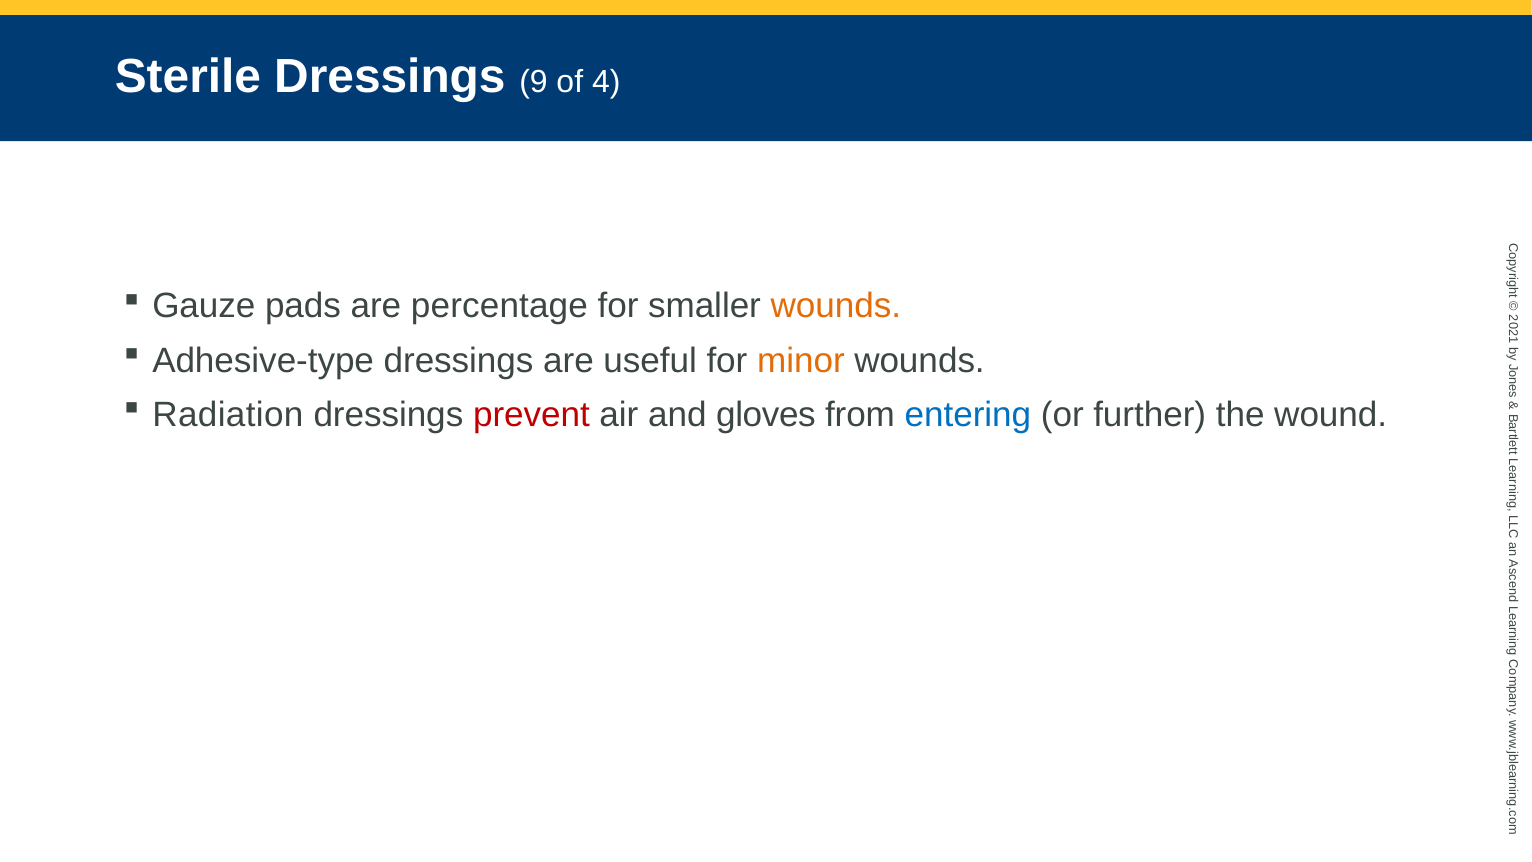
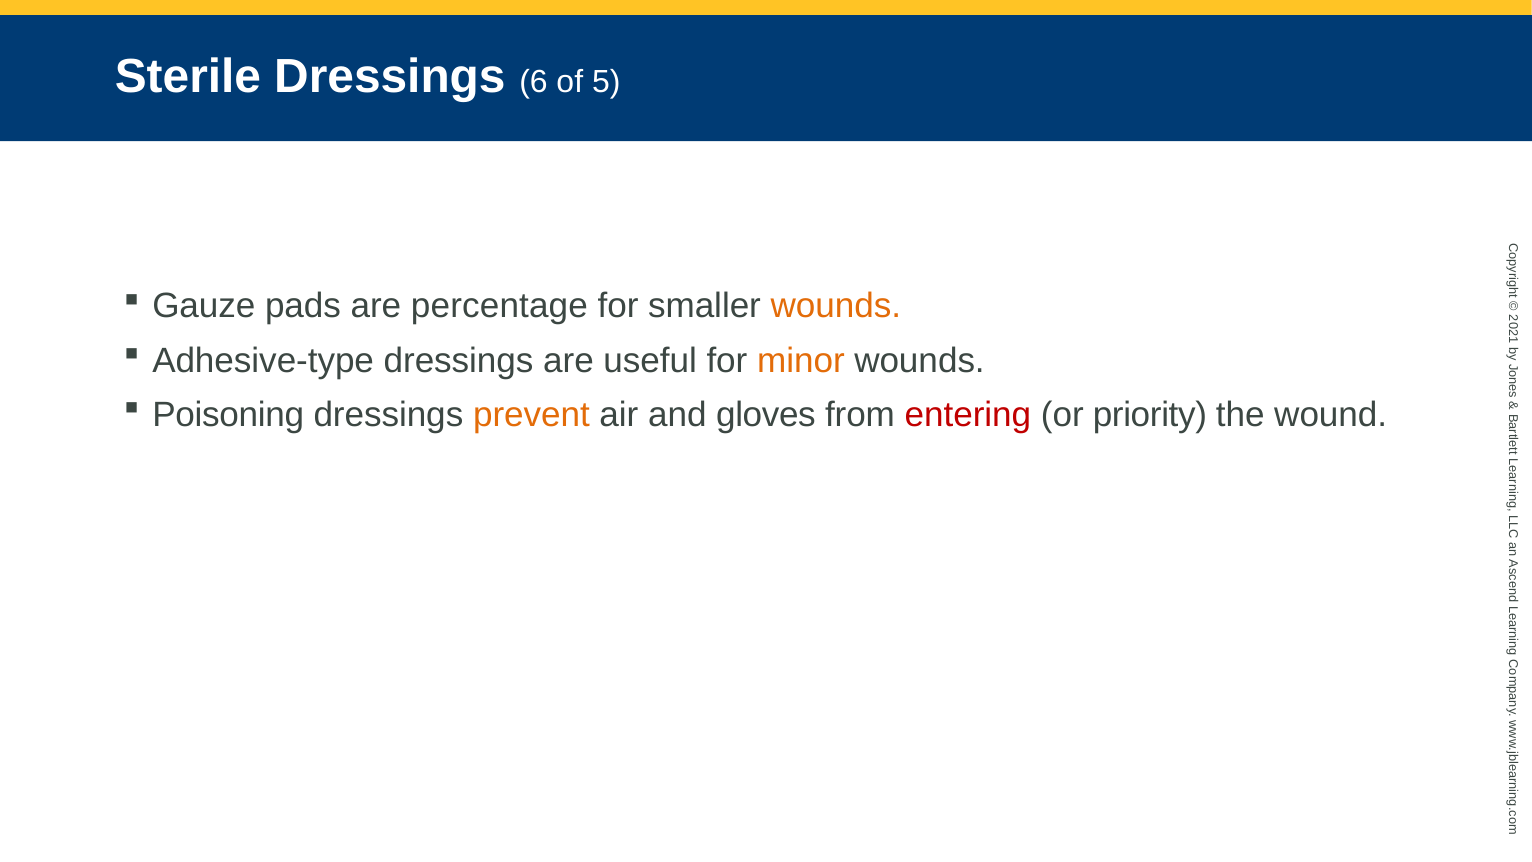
9: 9 -> 6
4: 4 -> 5
Radiation: Radiation -> Poisoning
prevent colour: red -> orange
entering colour: blue -> red
further: further -> priority
